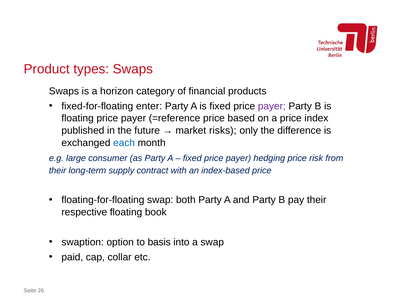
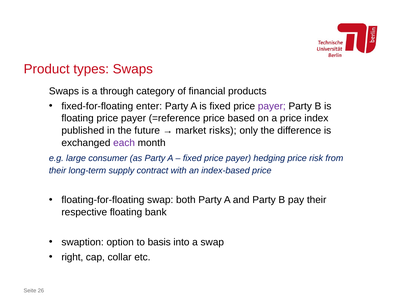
horizon: horizon -> through
each colour: blue -> purple
book: book -> bank
paid: paid -> right
